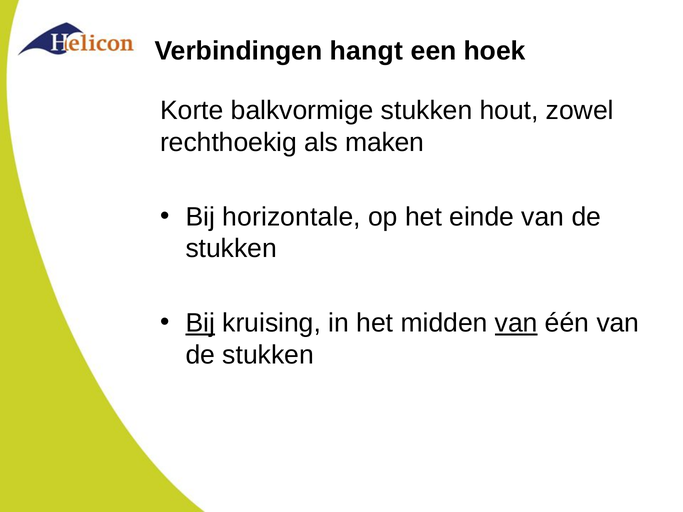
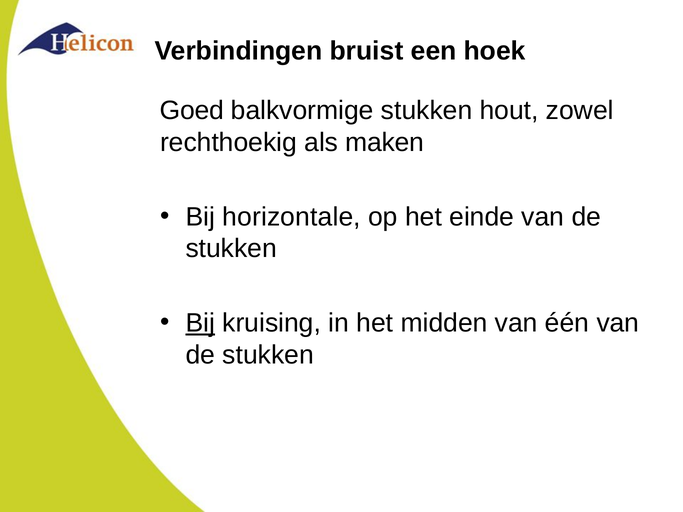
hangt: hangt -> bruist
Korte: Korte -> Goed
van at (516, 323) underline: present -> none
